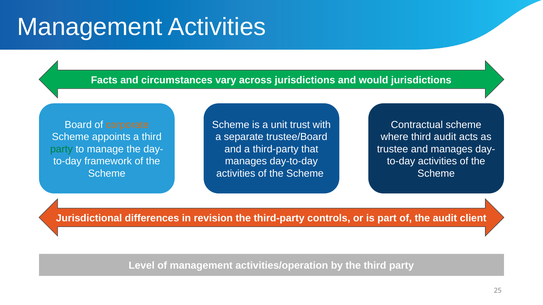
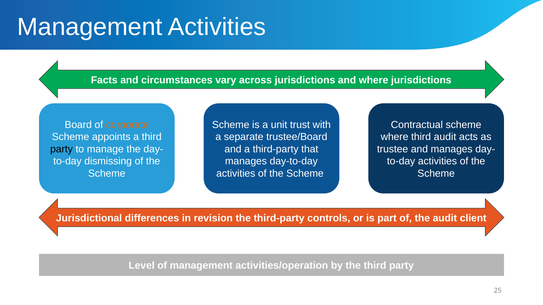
and would: would -> where
party at (62, 149) colour: green -> black
framework: framework -> dismissing
